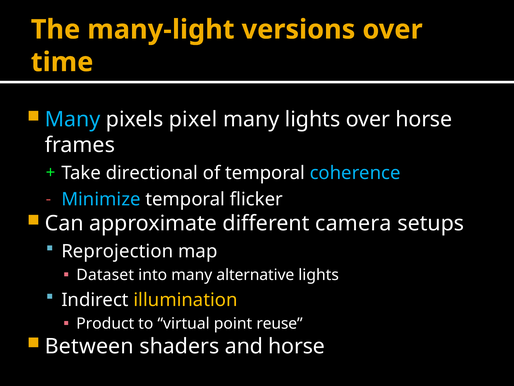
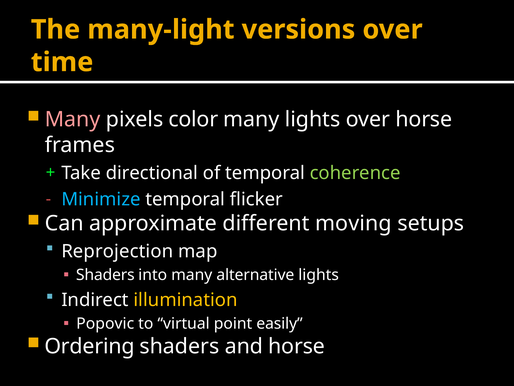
Many at (73, 119) colour: light blue -> pink
pixel: pixel -> color
coherence colour: light blue -> light green
camera: camera -> moving
Dataset at (105, 275): Dataset -> Shaders
Product: Product -> Popovic
reuse: reuse -> easily
Between: Between -> Ordering
